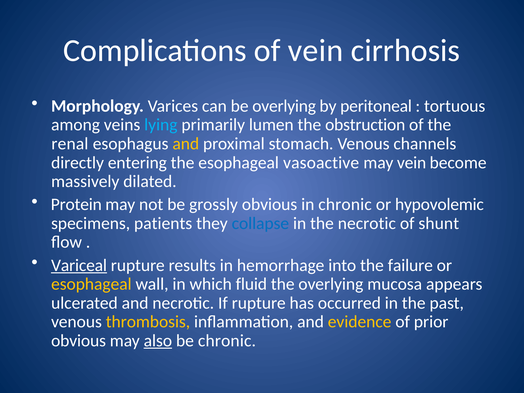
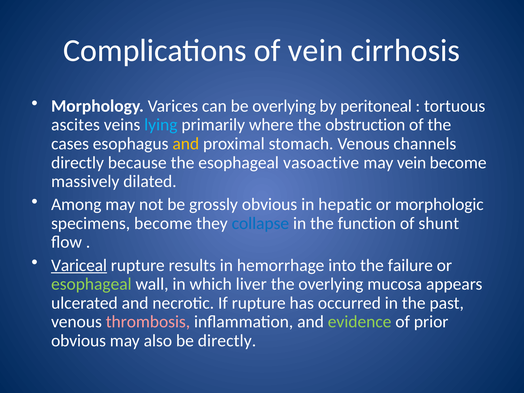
among: among -> ascites
lumen: lumen -> where
renal: renal -> cases
entering: entering -> because
Protein: Protein -> Among
in chronic: chronic -> hepatic
hypovolemic: hypovolemic -> morphologic
specimens patients: patients -> become
the necrotic: necrotic -> function
esophageal at (91, 284) colour: yellow -> light green
fluid: fluid -> liver
thrombosis colour: yellow -> pink
evidence colour: yellow -> light green
also underline: present -> none
be chronic: chronic -> directly
